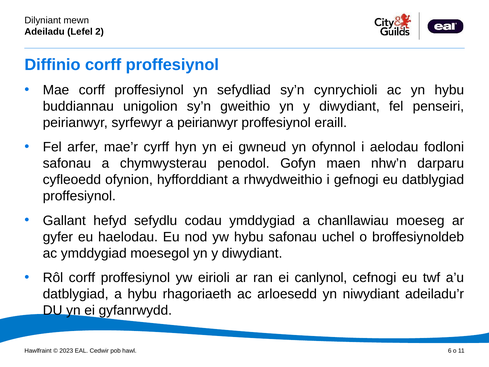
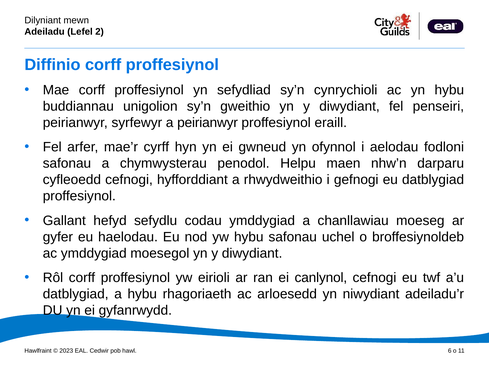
Gofyn: Gofyn -> Helpu
cyfleoedd ofynion: ofynion -> cefnogi
